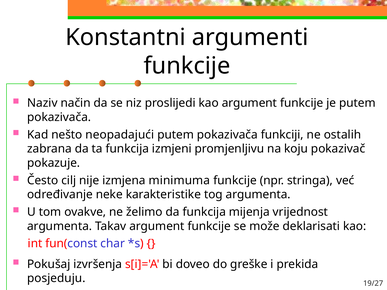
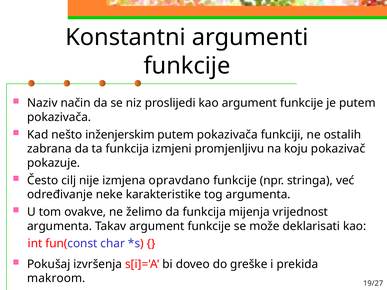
neopadajući: neopadajući -> inženjerskim
minimuma: minimuma -> opravdano
posjeduju: posjeduju -> makroom
